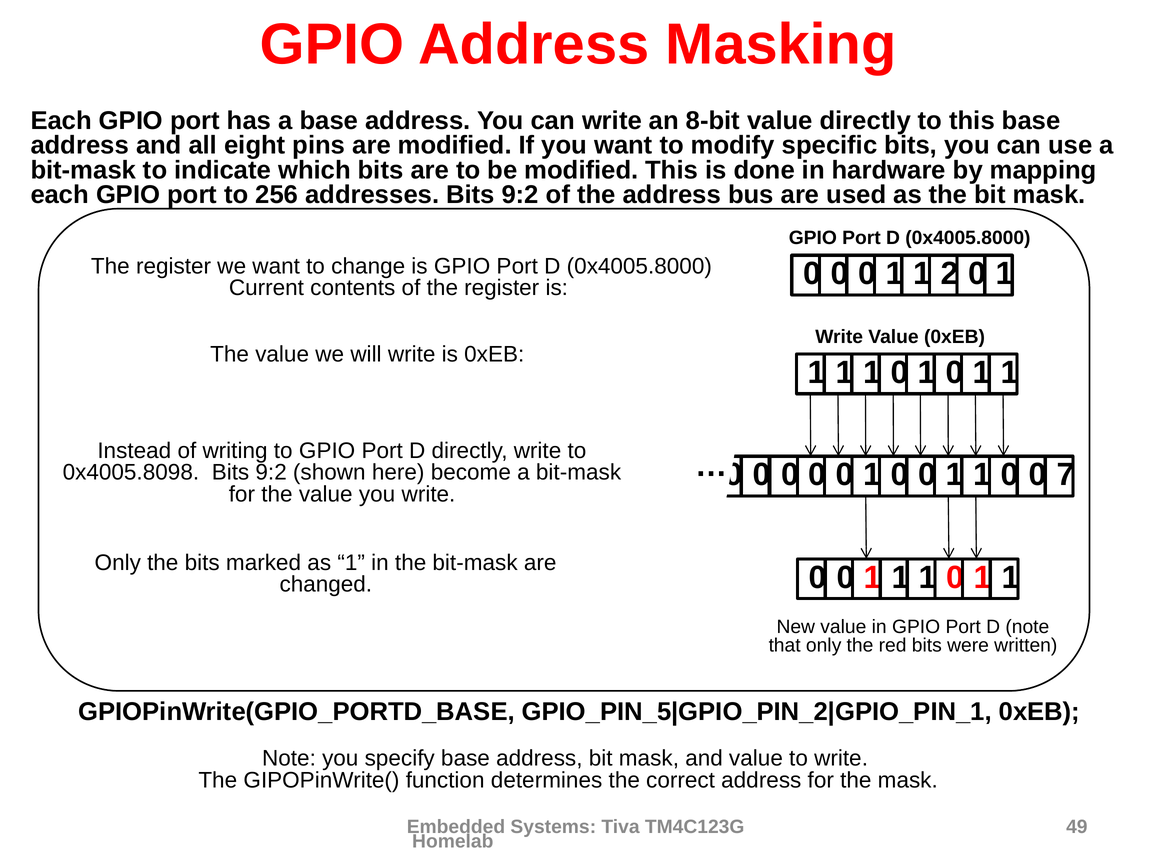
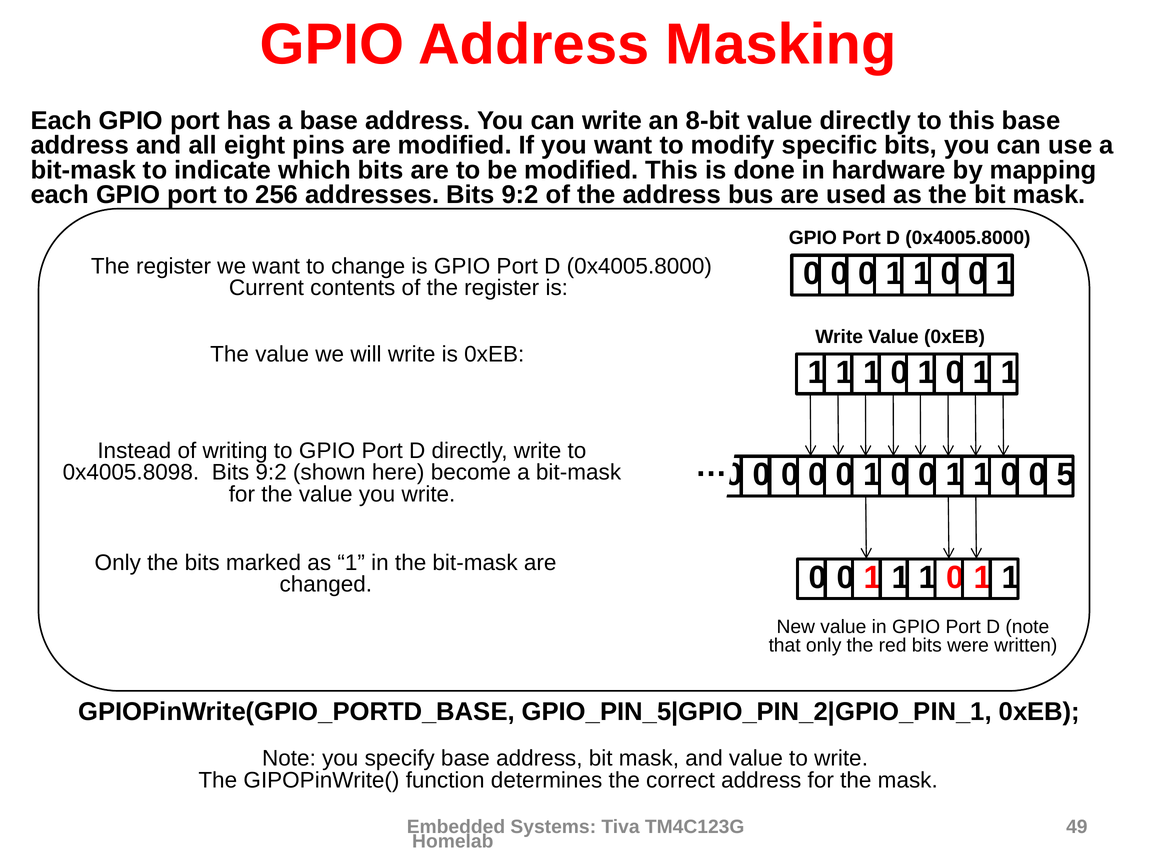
2 at (950, 274): 2 -> 0
7: 7 -> 5
